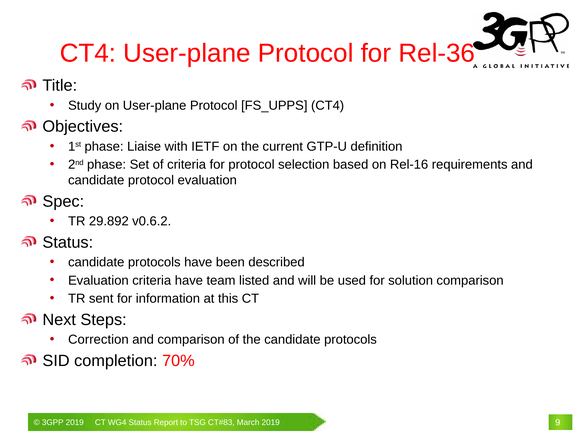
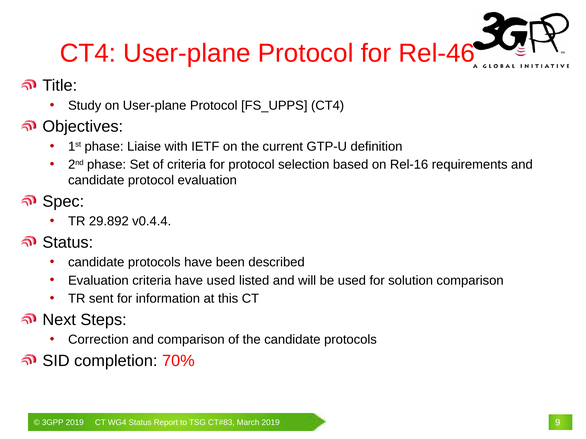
Rel-36: Rel-36 -> Rel-46
v0.6.2: v0.6.2 -> v0.4.4
have team: team -> used
